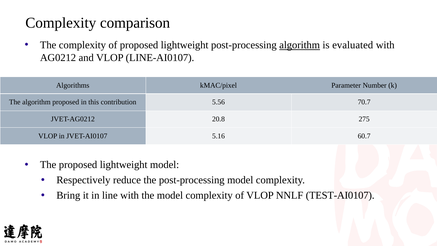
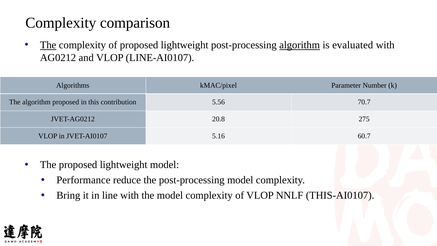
The at (48, 45) underline: none -> present
Respectively: Respectively -> Performance
TEST-AI0107: TEST-AI0107 -> THIS-AI0107
